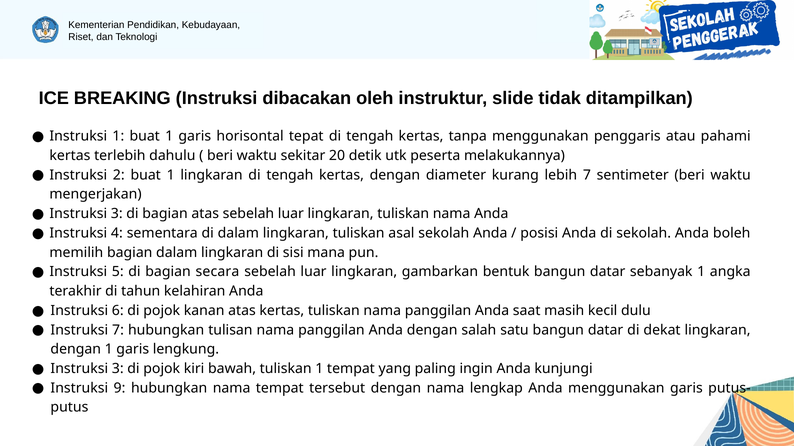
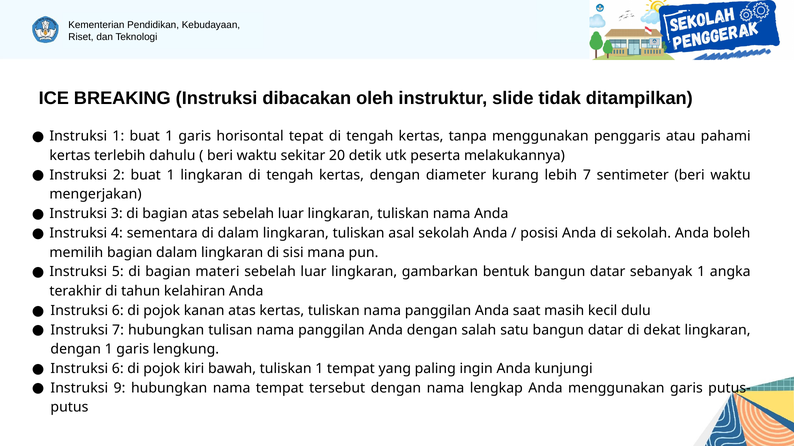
secara: secara -> materi
3 at (118, 369): 3 -> 6
